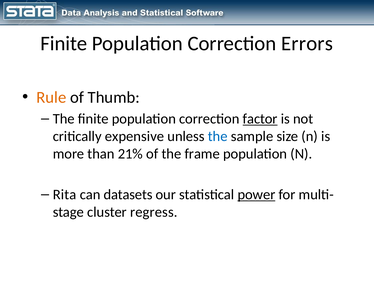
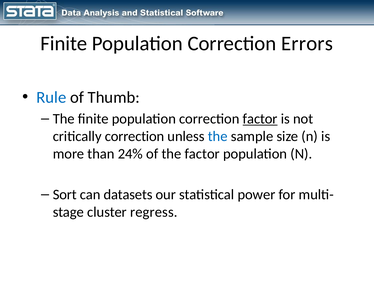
Rule colour: orange -> blue
critically expensive: expensive -> correction
21%: 21% -> 24%
the frame: frame -> factor
Rita: Rita -> Sort
power underline: present -> none
